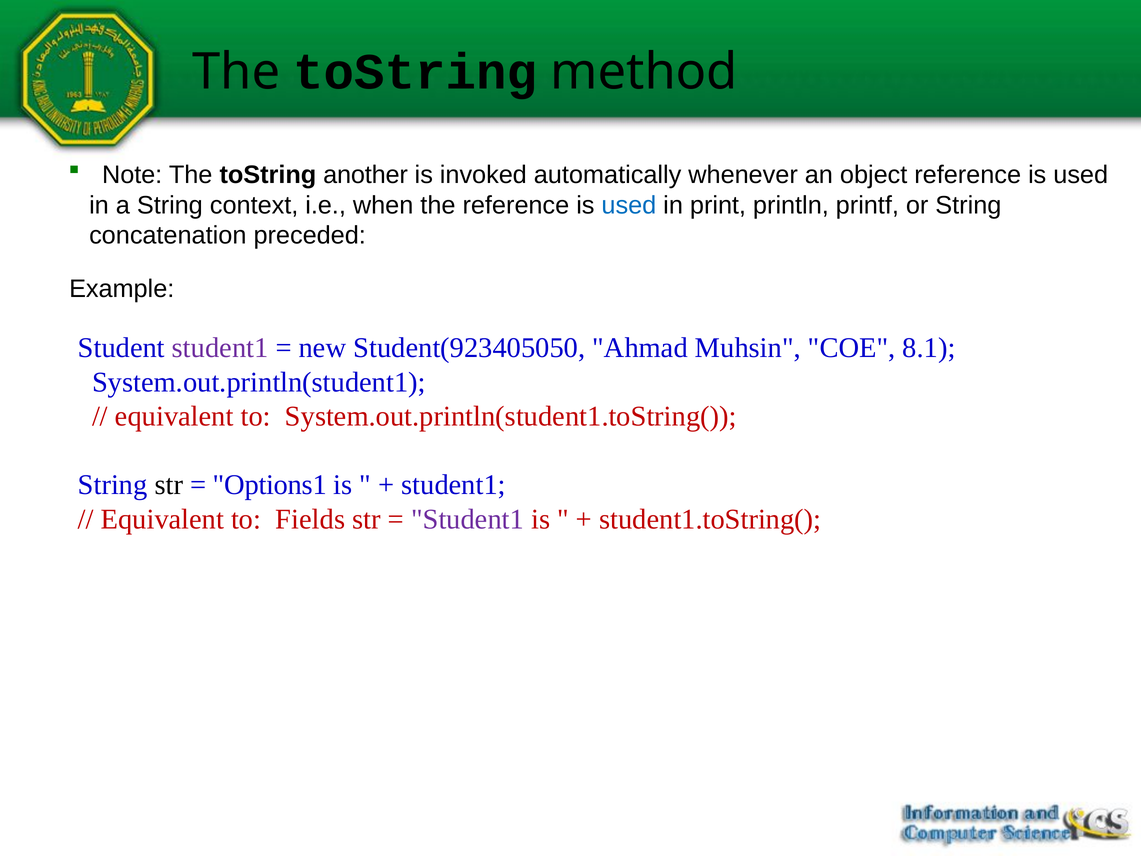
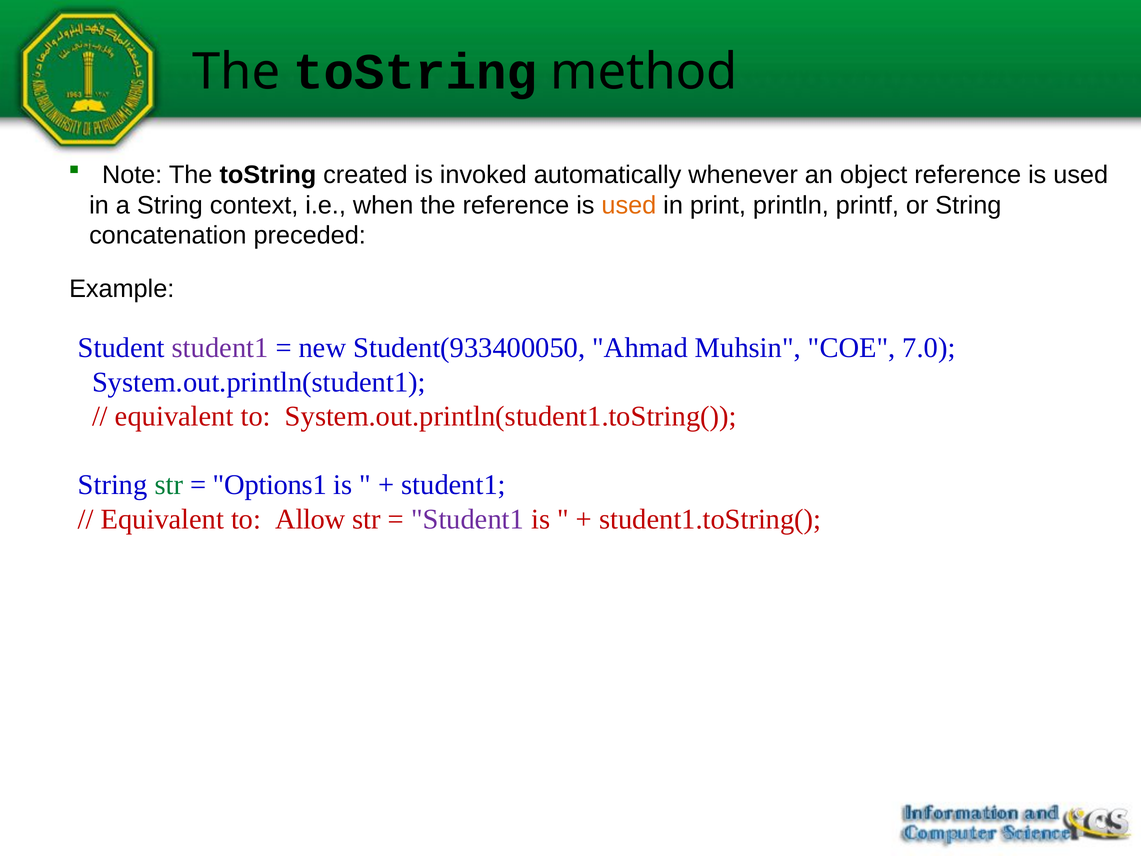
another: another -> created
used at (629, 205) colour: blue -> orange
Student(923405050: Student(923405050 -> Student(933400050
8.1: 8.1 -> 7.0
str at (169, 485) colour: black -> green
Fields: Fields -> Allow
